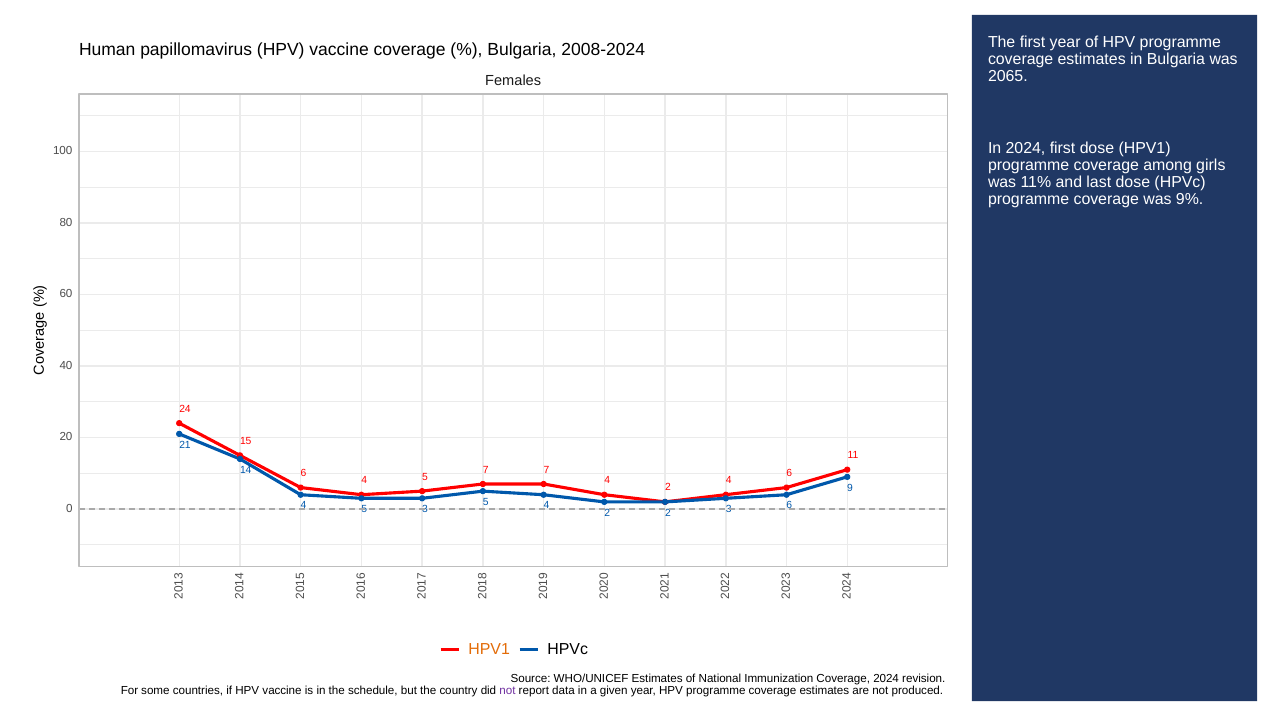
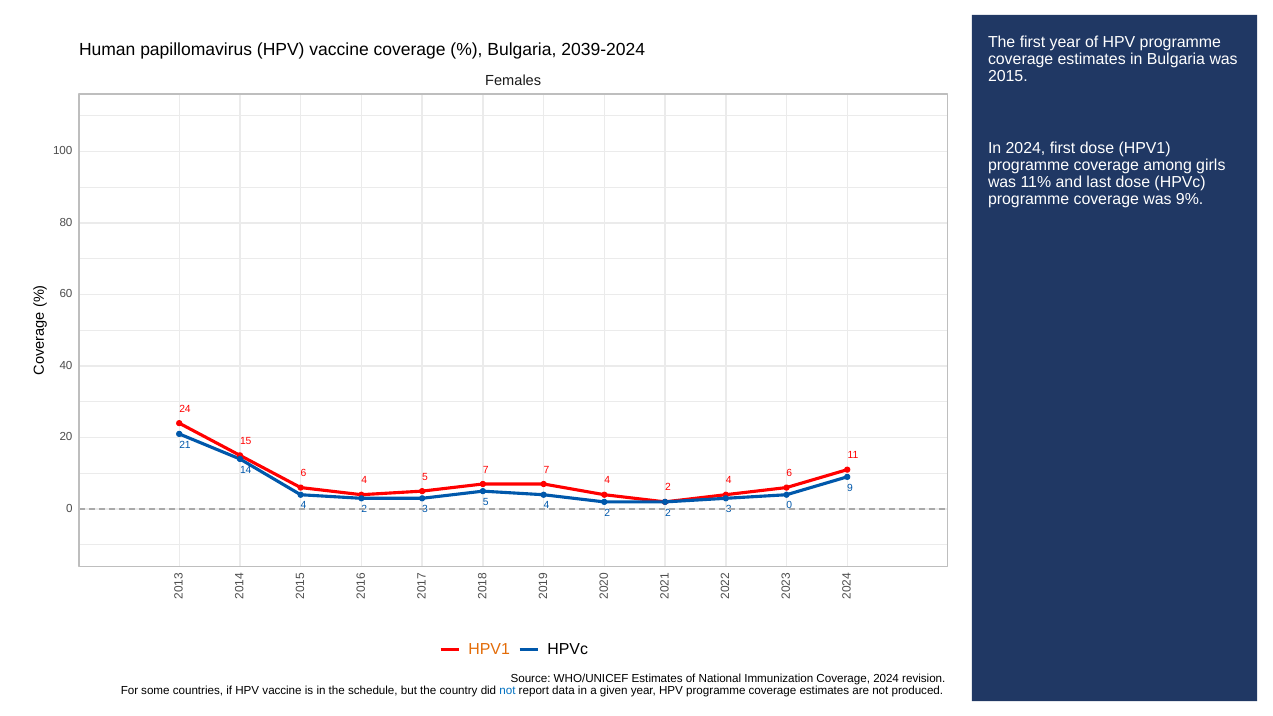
2008-2024: 2008-2024 -> 2039-2024
2065: 2065 -> 2015
5 at (364, 509): 5 -> 2
3 6: 6 -> 0
not at (507, 691) colour: purple -> blue
